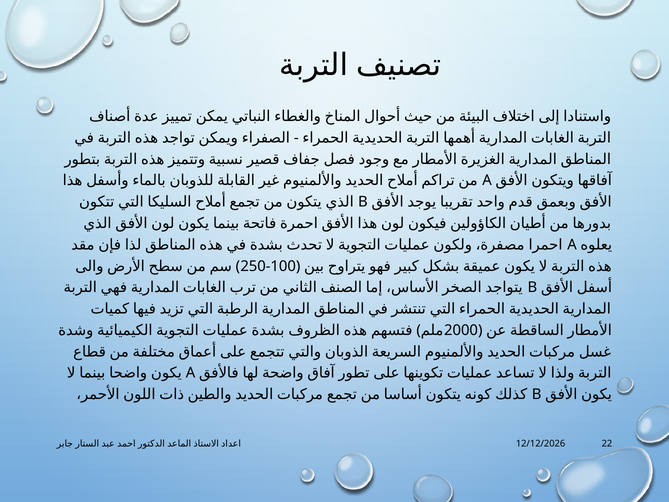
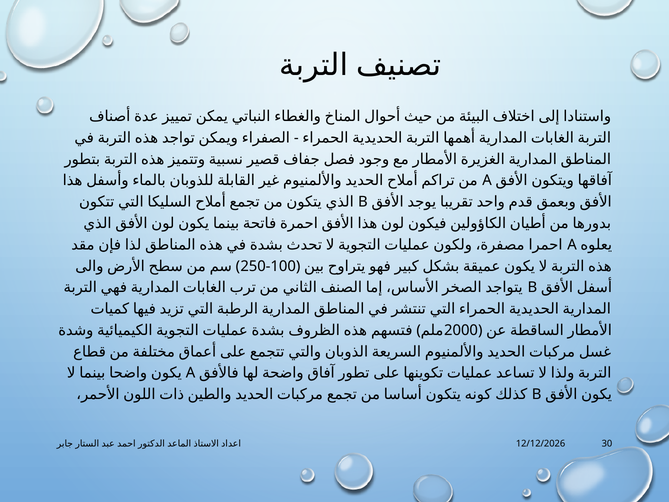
22: 22 -> 30
